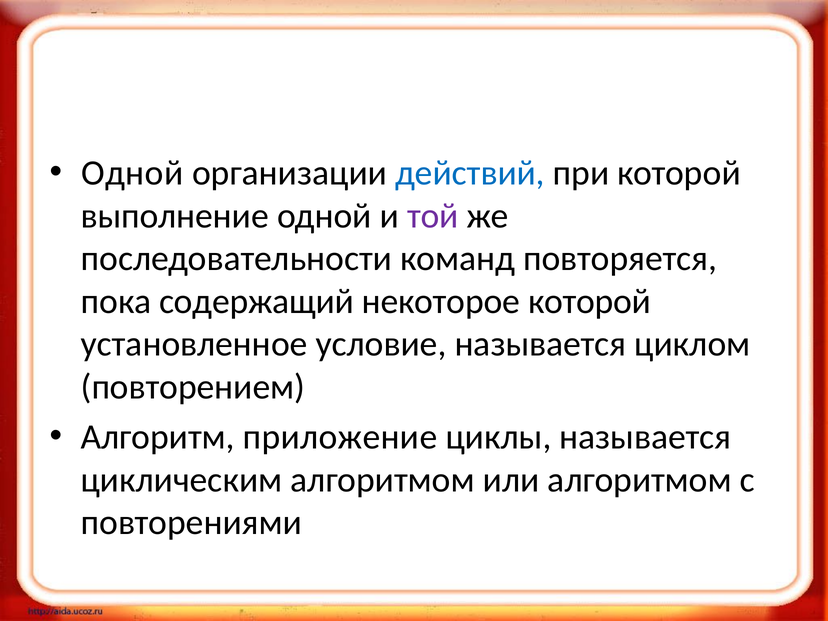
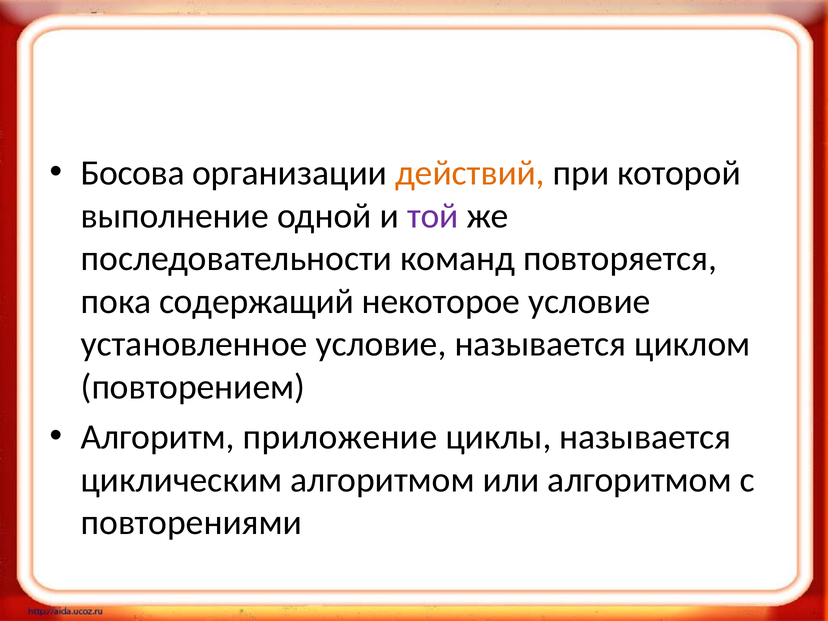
Одной at (132, 173): Одной -> Босова
действий colour: blue -> orange
некоторое которой: которой -> условие
